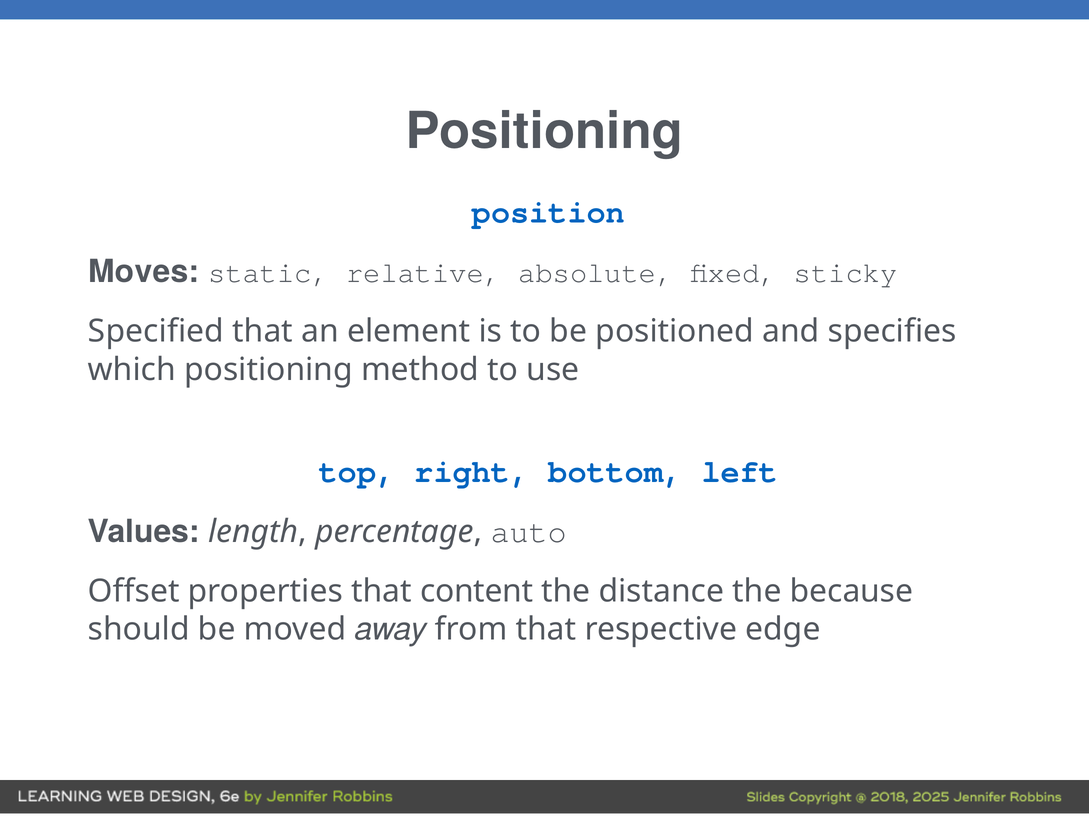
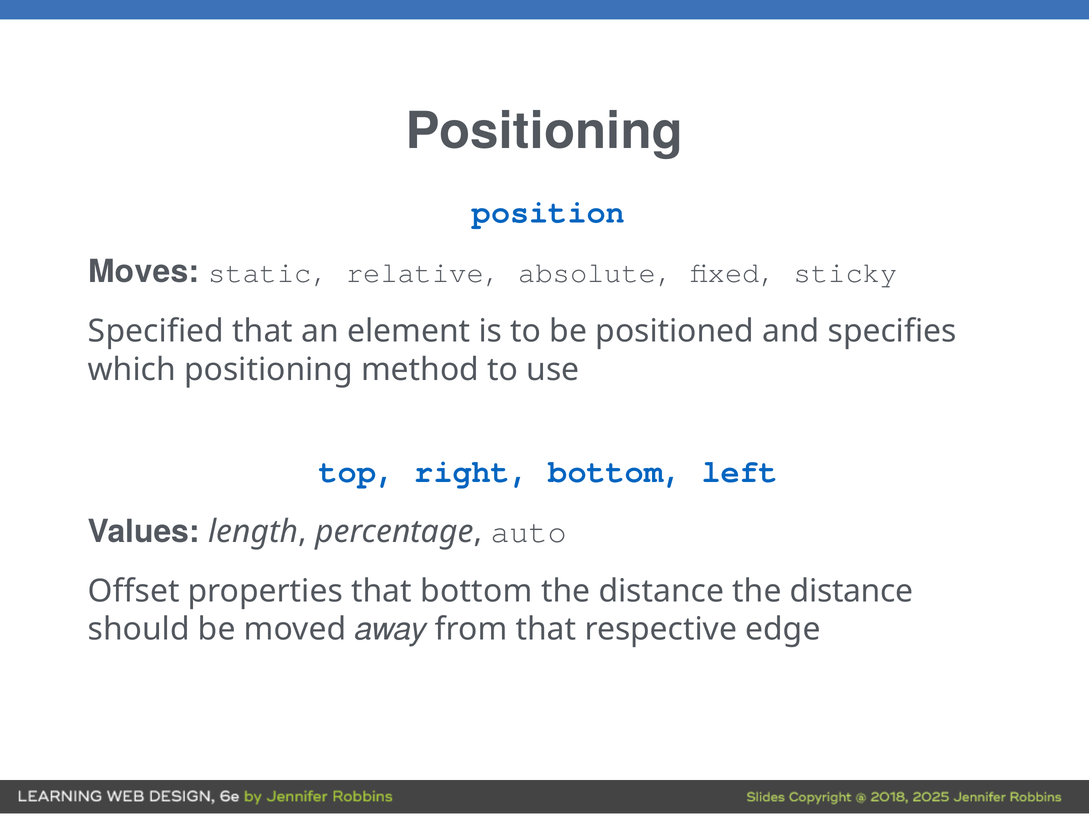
that content: content -> bottom
distance the because: because -> distance
